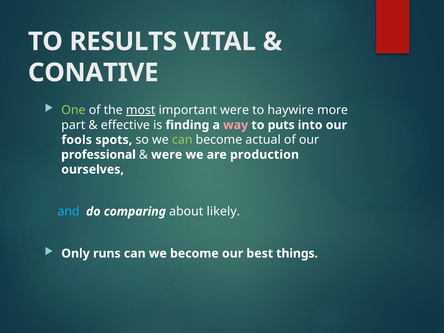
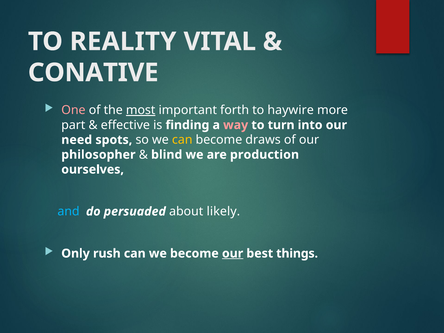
RESULTS: RESULTS -> REALITY
One colour: light green -> pink
important were: were -> forth
puts: puts -> turn
fools: fools -> need
can at (182, 140) colour: light green -> yellow
actual: actual -> draws
professional: professional -> philosopher
were at (167, 155): were -> blind
comparing: comparing -> persuaded
runs: runs -> rush
our at (233, 253) underline: none -> present
